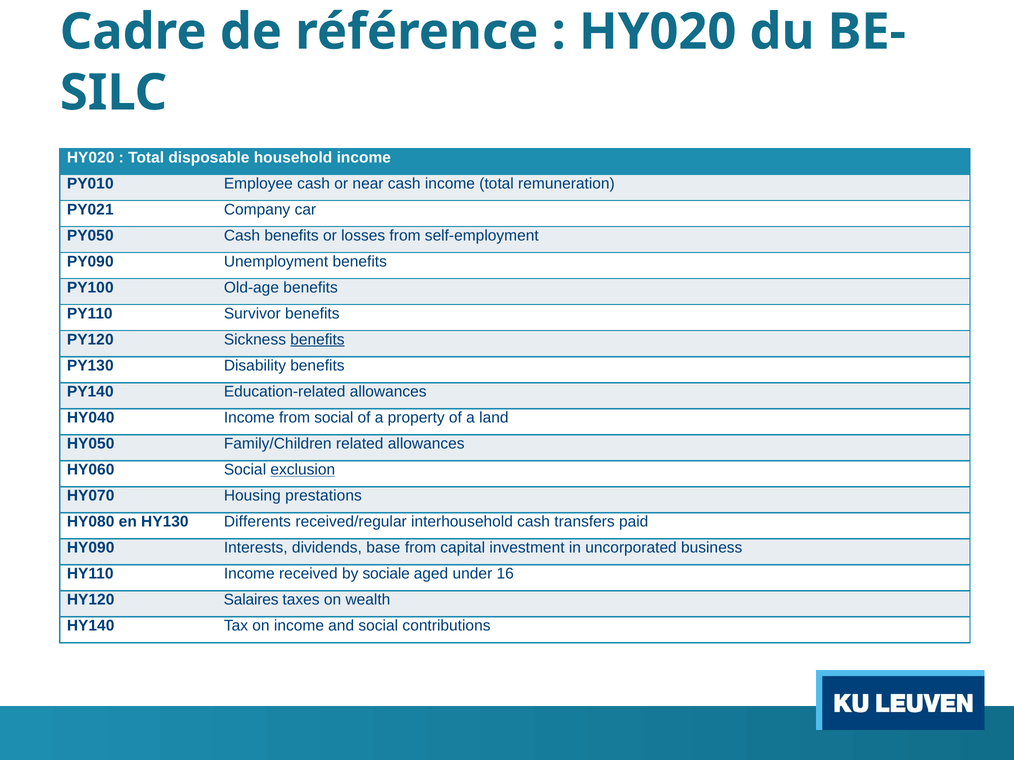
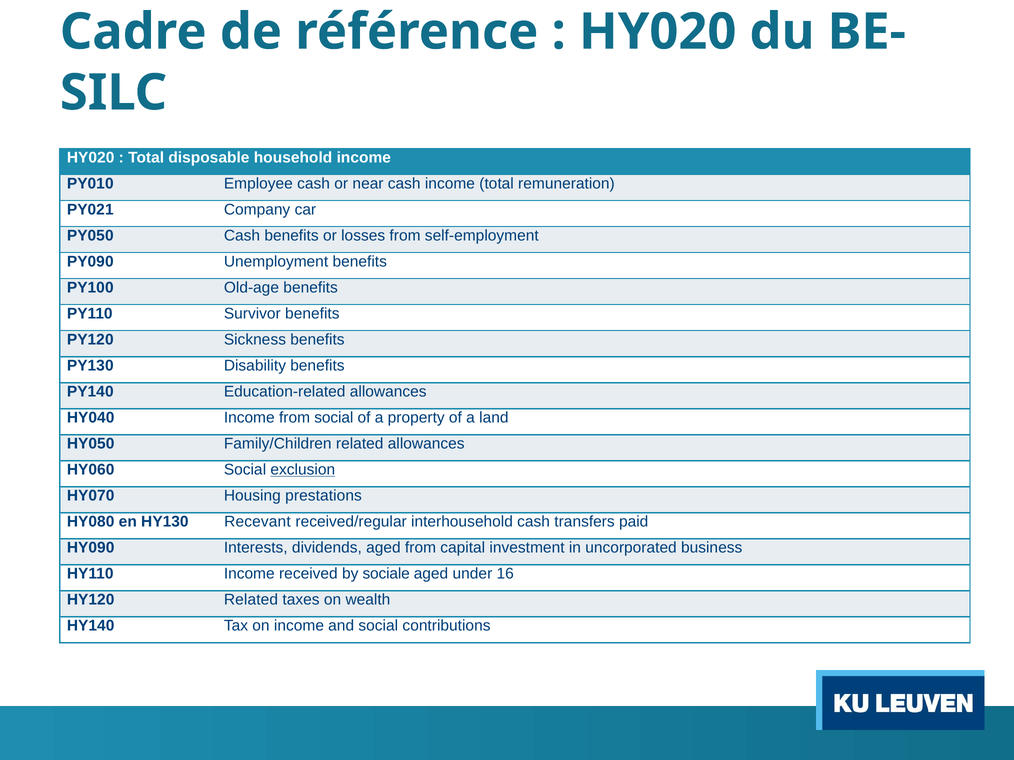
benefits at (317, 340) underline: present -> none
Differents: Differents -> Recevant
dividends base: base -> aged
HY120 Salaires: Salaires -> Related
